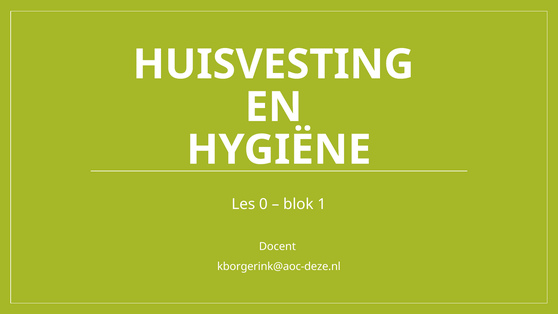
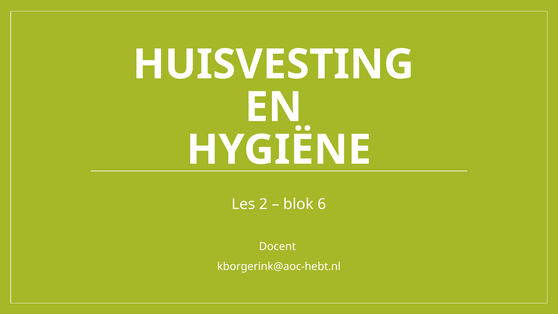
0: 0 -> 2
1: 1 -> 6
kborgerink@aoc-deze.nl: kborgerink@aoc-deze.nl -> kborgerink@aoc-hebt.nl
